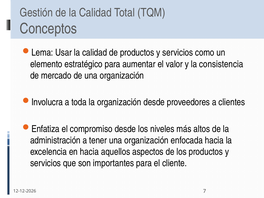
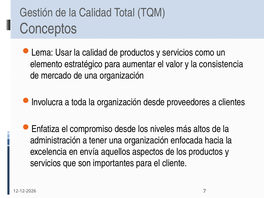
en hacia: hacia -> envía
